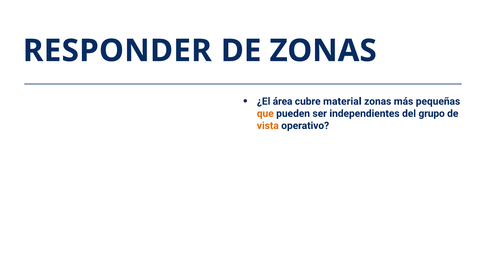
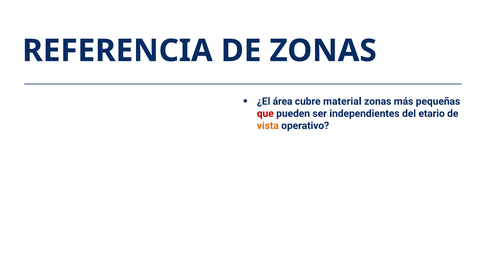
RESPONDER: RESPONDER -> REFERENCIA
que colour: orange -> red
grupo: grupo -> etario
